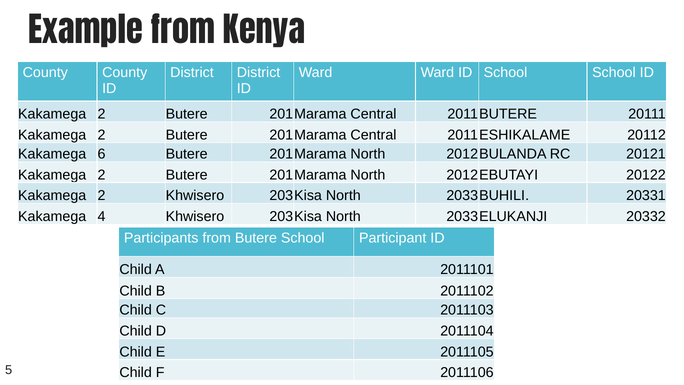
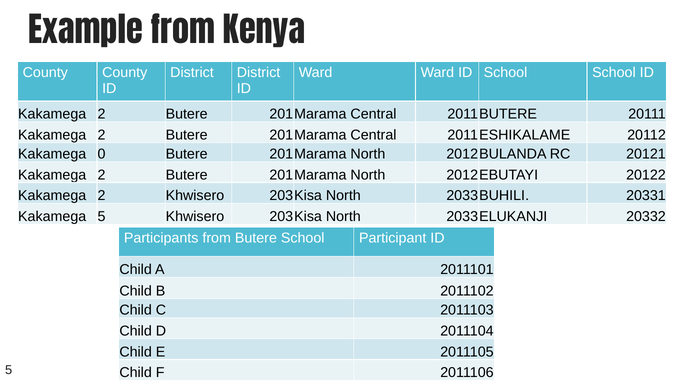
6: 6 -> 0
Kakamega 4: 4 -> 5
